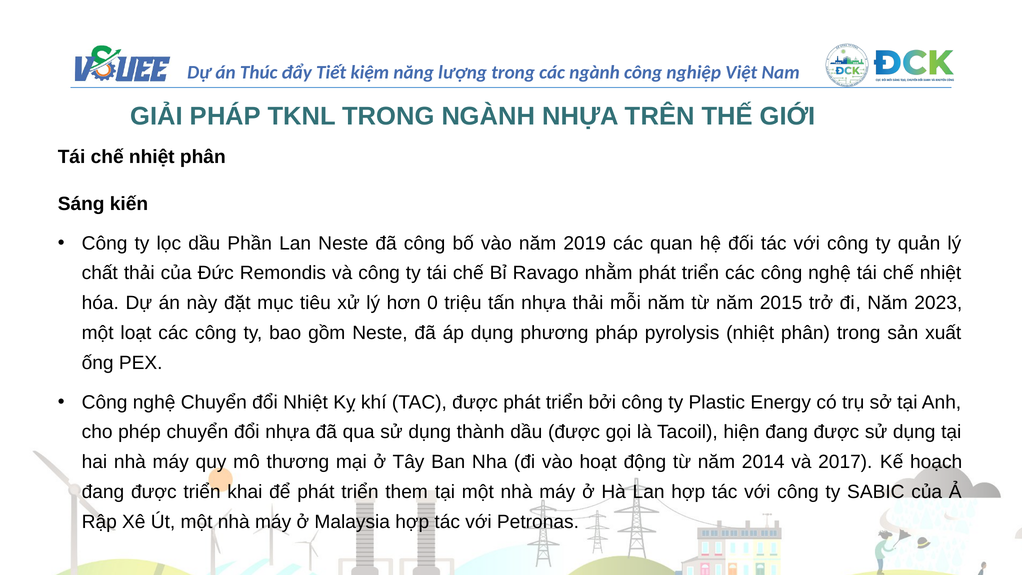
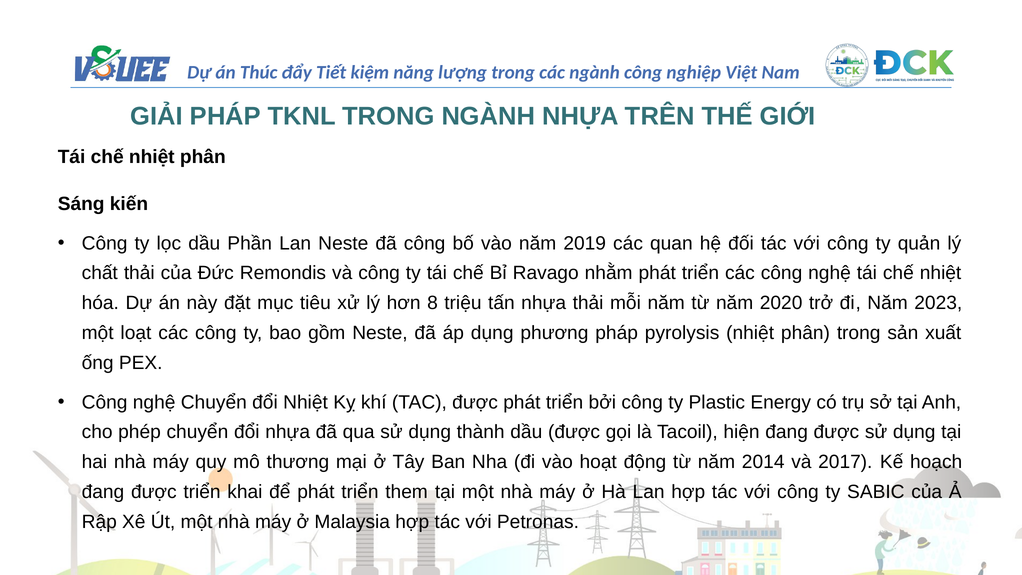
0: 0 -> 8
2015: 2015 -> 2020
